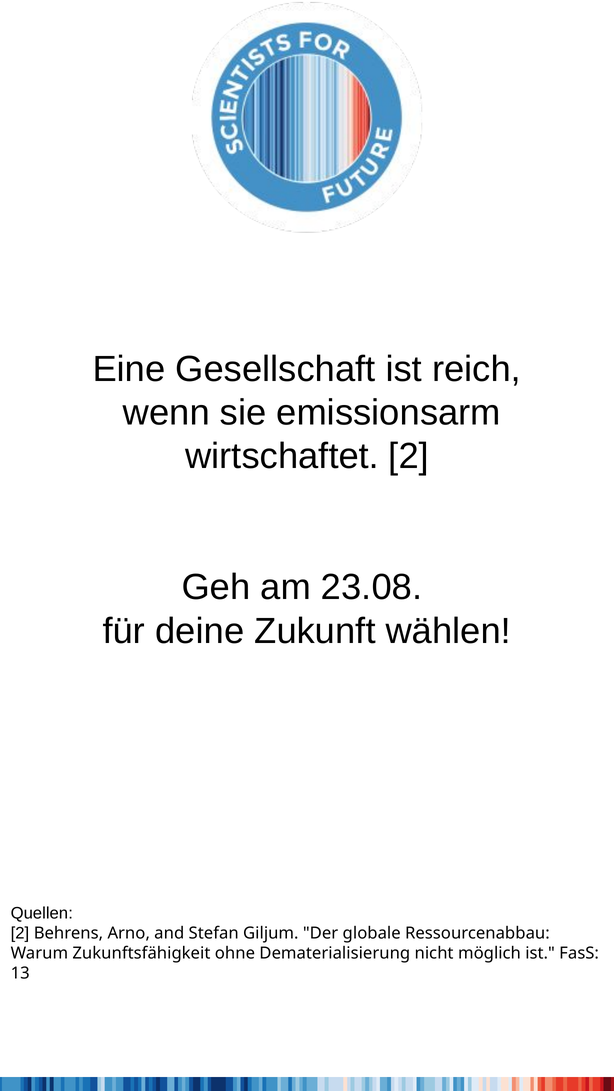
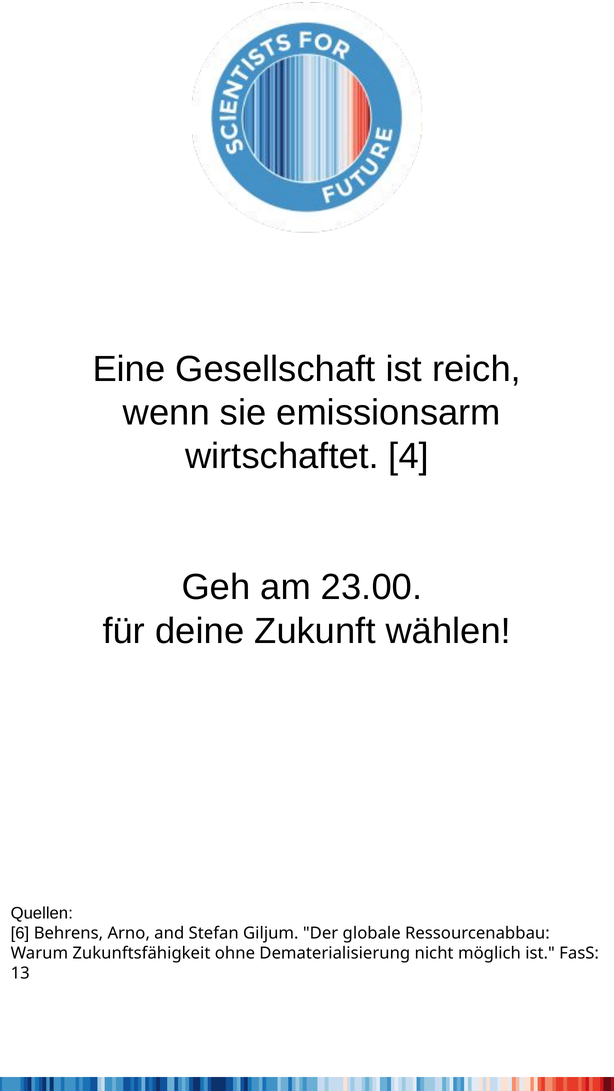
wirtschaftet 2: 2 -> 4
23.08: 23.08 -> 23.00
2 at (20, 934): 2 -> 6
